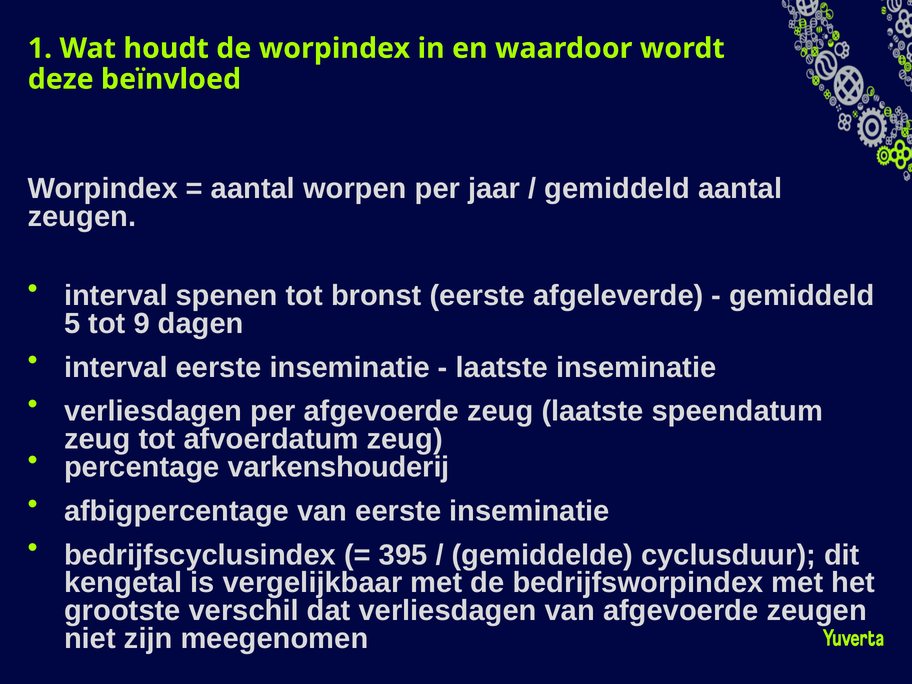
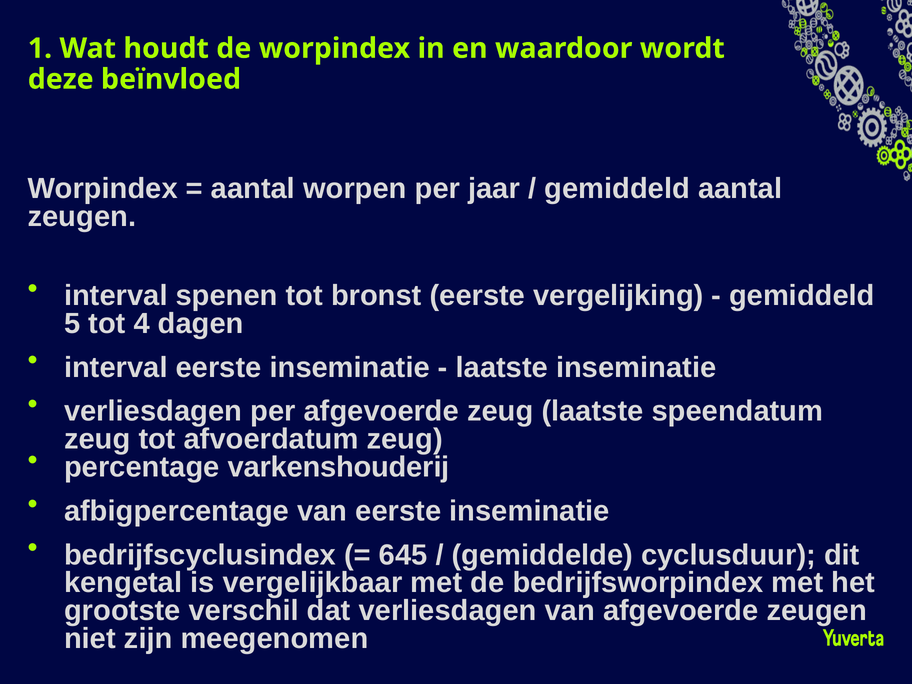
afgeleverde: afgeleverde -> vergelijking
9: 9 -> 4
395: 395 -> 645
